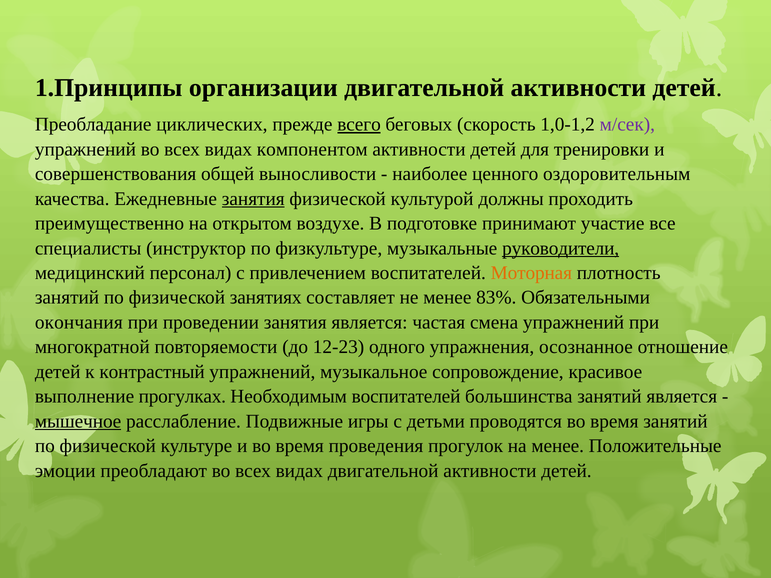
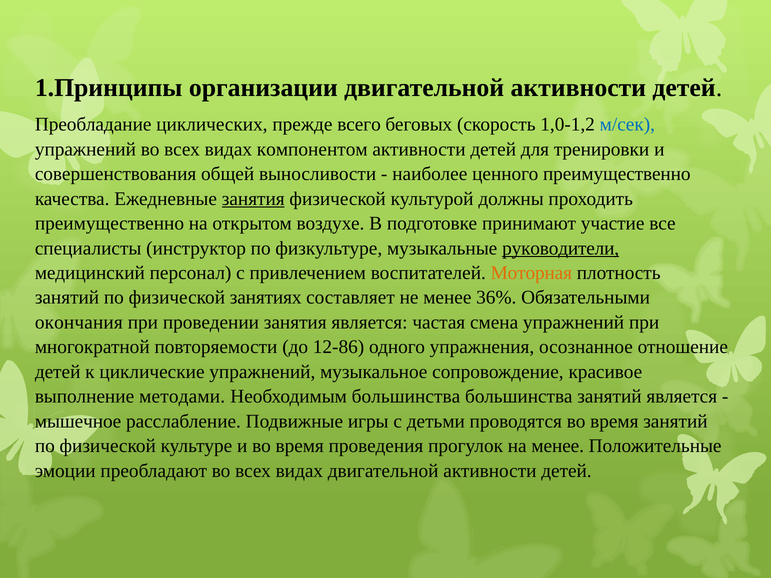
всего underline: present -> none
м/сек colour: purple -> blue
ценного оздоровительным: оздоровительным -> преимущественно
83%: 83% -> 36%
12-23: 12-23 -> 12-86
контрастный: контрастный -> циклические
прогулках: прогулках -> методами
Необходимым воспитателей: воспитателей -> большинства
мышечное underline: present -> none
